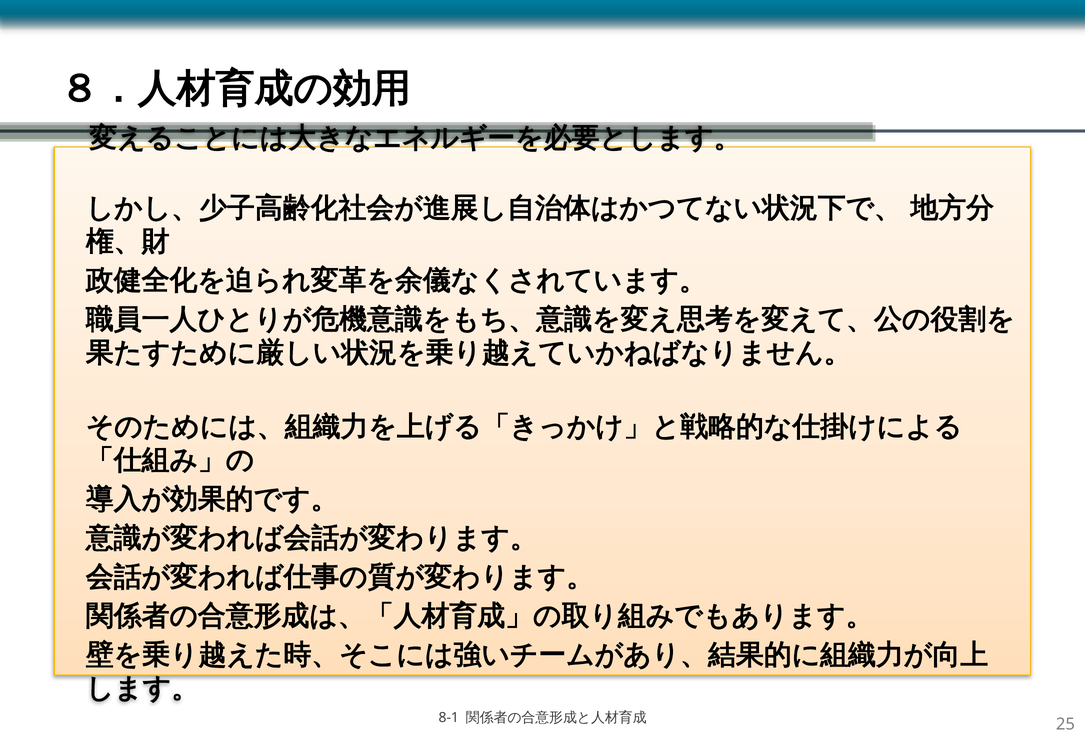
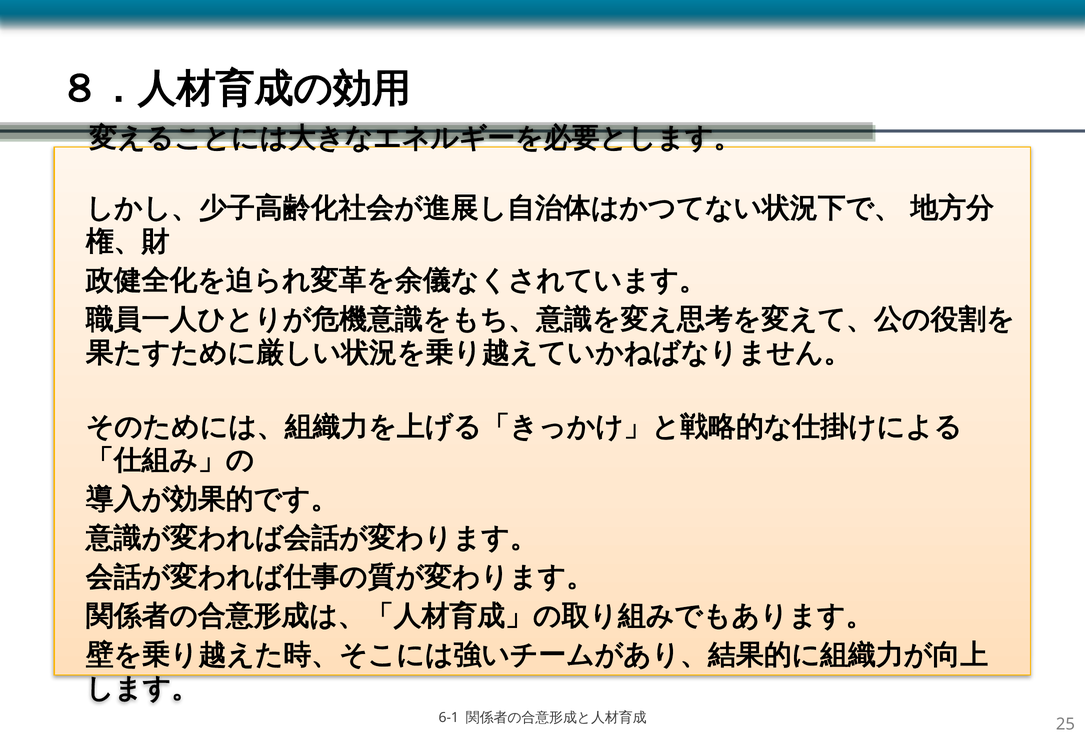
8-1: 8-1 -> 6-1
